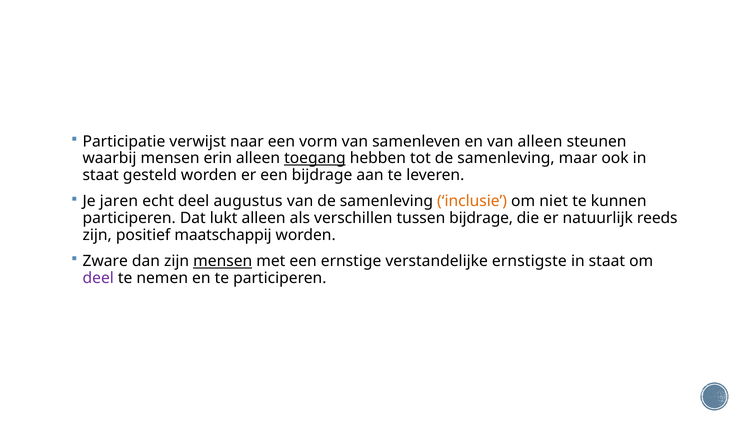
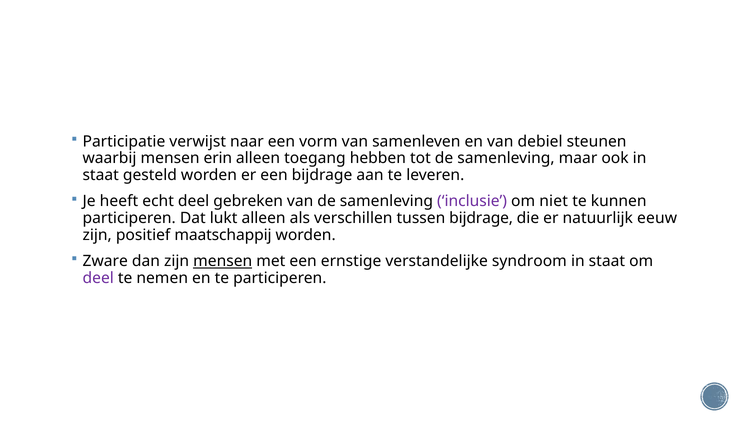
van alleen: alleen -> debiel
toegang underline: present -> none
jaren: jaren -> heeft
augustus: augustus -> gebreken
inclusie colour: orange -> purple
reeds: reeds -> eeuw
ernstigste: ernstigste -> syndroom
